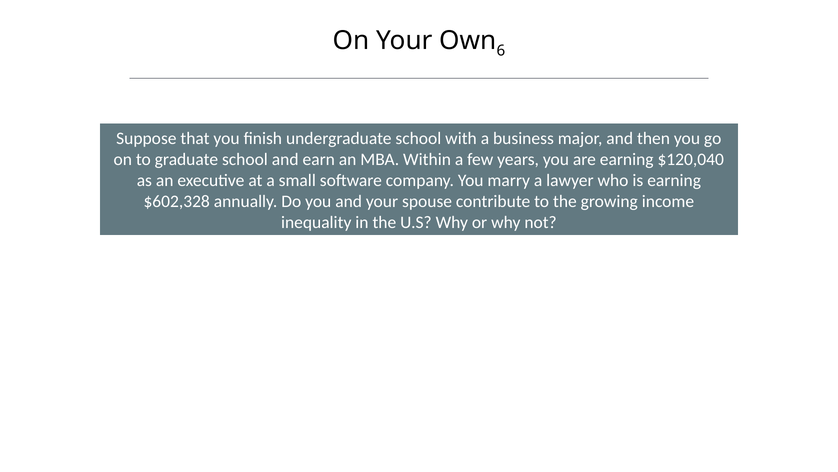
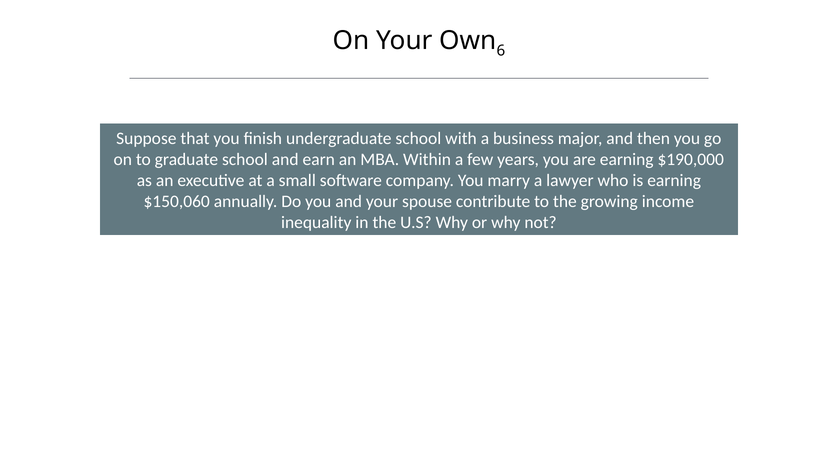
$120,040: $120,040 -> $190,000
$602,328: $602,328 -> $150,060
